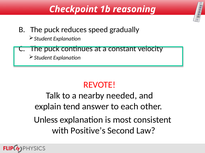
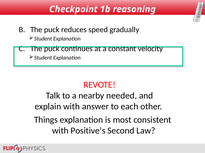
explain tend: tend -> with
Unless: Unless -> Things
